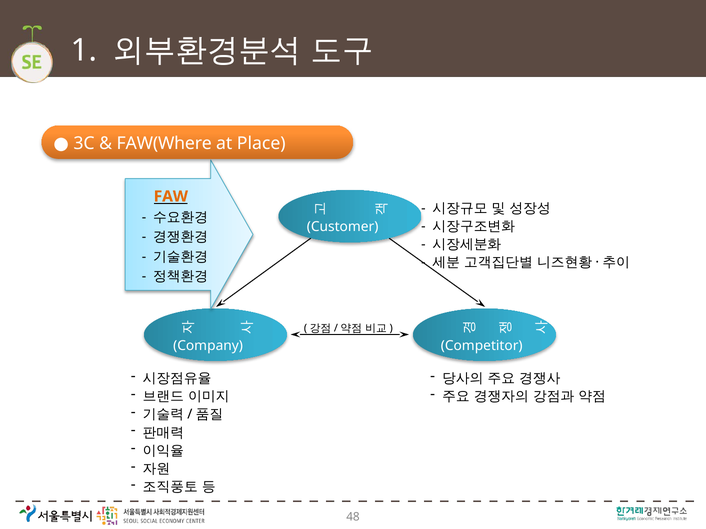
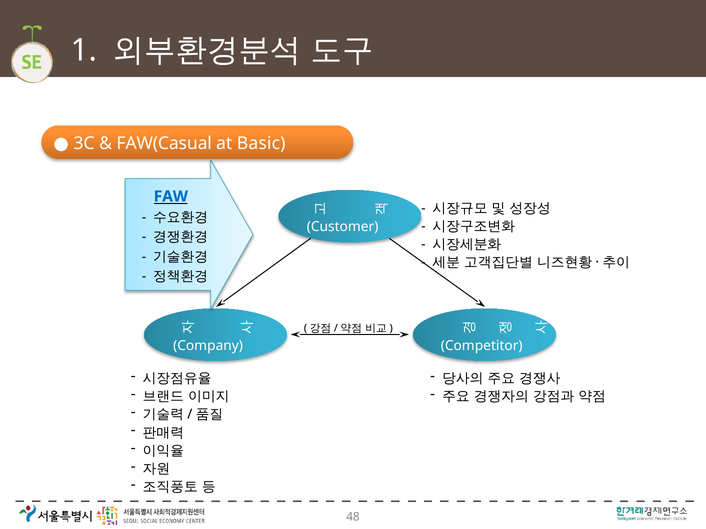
FAW(Where: FAW(Where -> FAW(Casual
Place: Place -> Basic
FAW colour: orange -> blue
